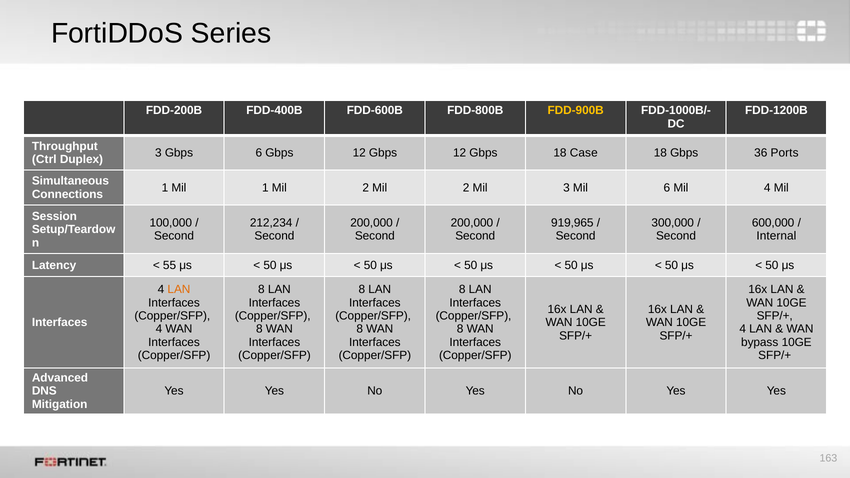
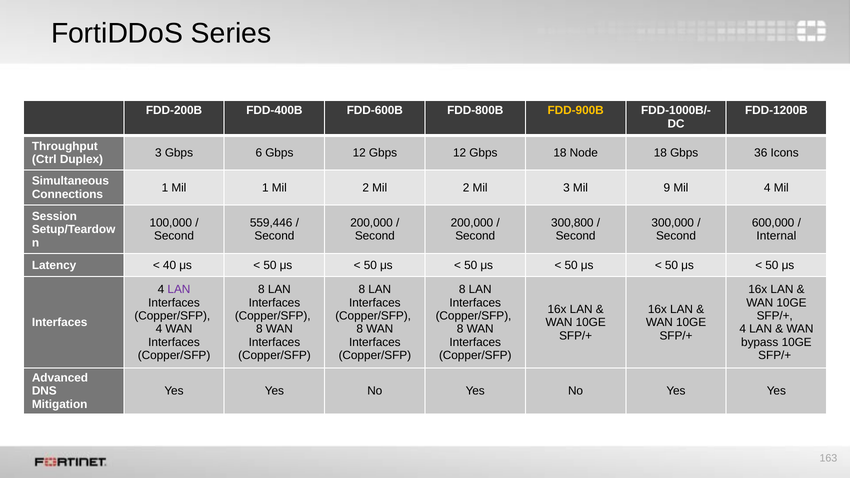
Case: Case -> Node
Ports: Ports -> Icons
Mil 6: 6 -> 9
212,234: 212,234 -> 559,446
919,965: 919,965 -> 300,800
55: 55 -> 40
LAN at (179, 290) colour: orange -> purple
